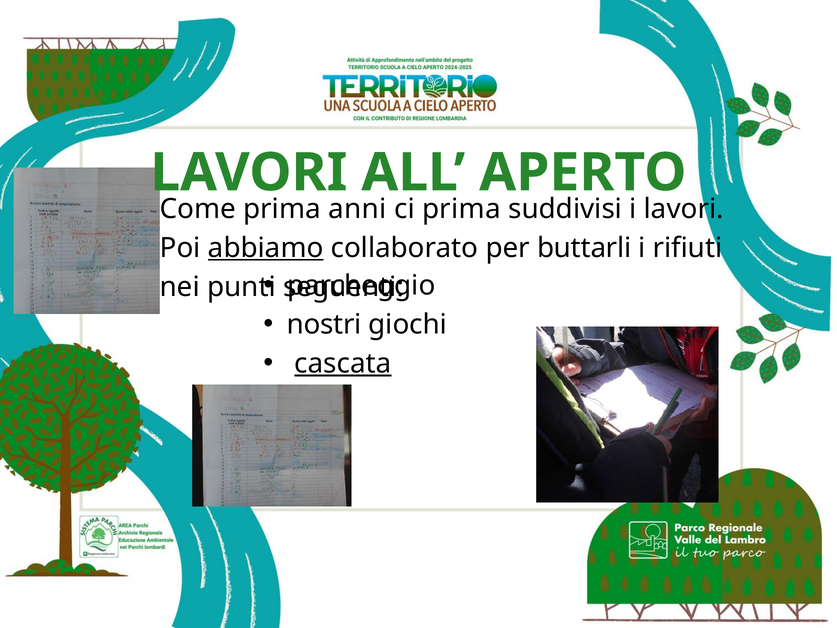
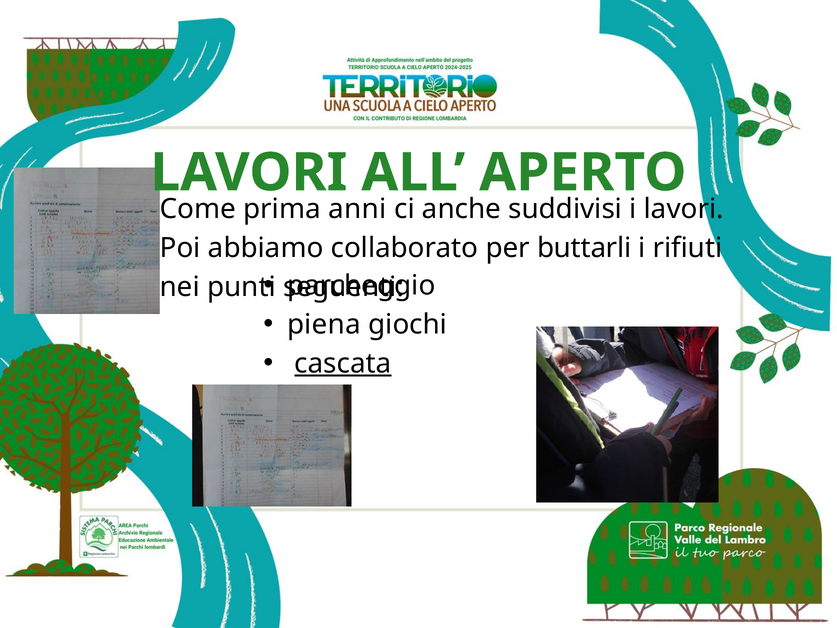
prima at (461, 209): prima -> anche
abbiamo underline: present -> none
nostri: nostri -> piena
